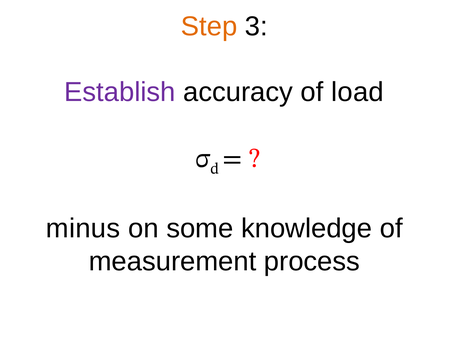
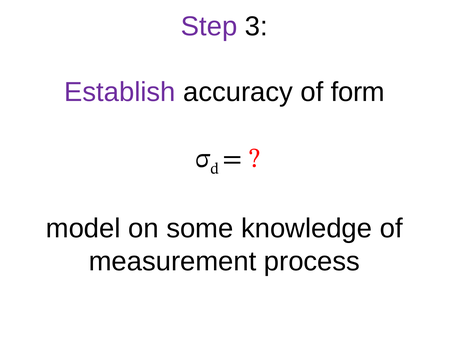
Step colour: orange -> purple
load: load -> form
minus: minus -> model
